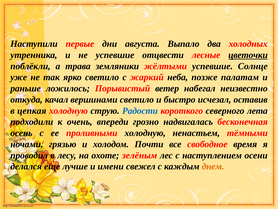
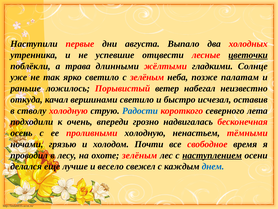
земляники: земляники -> длинными
жёлтыми успевшие: успевшие -> гладкими
с жаркий: жаркий -> зелёным
цепкая: цепкая -> стволу
наступлением underline: none -> present
имени: имени -> весело
днем colour: orange -> blue
